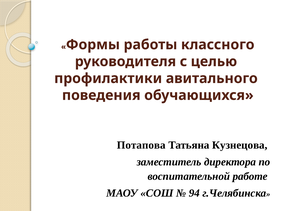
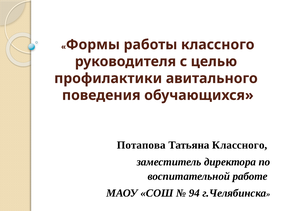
Татьяна Кузнецова: Кузнецова -> Классного
